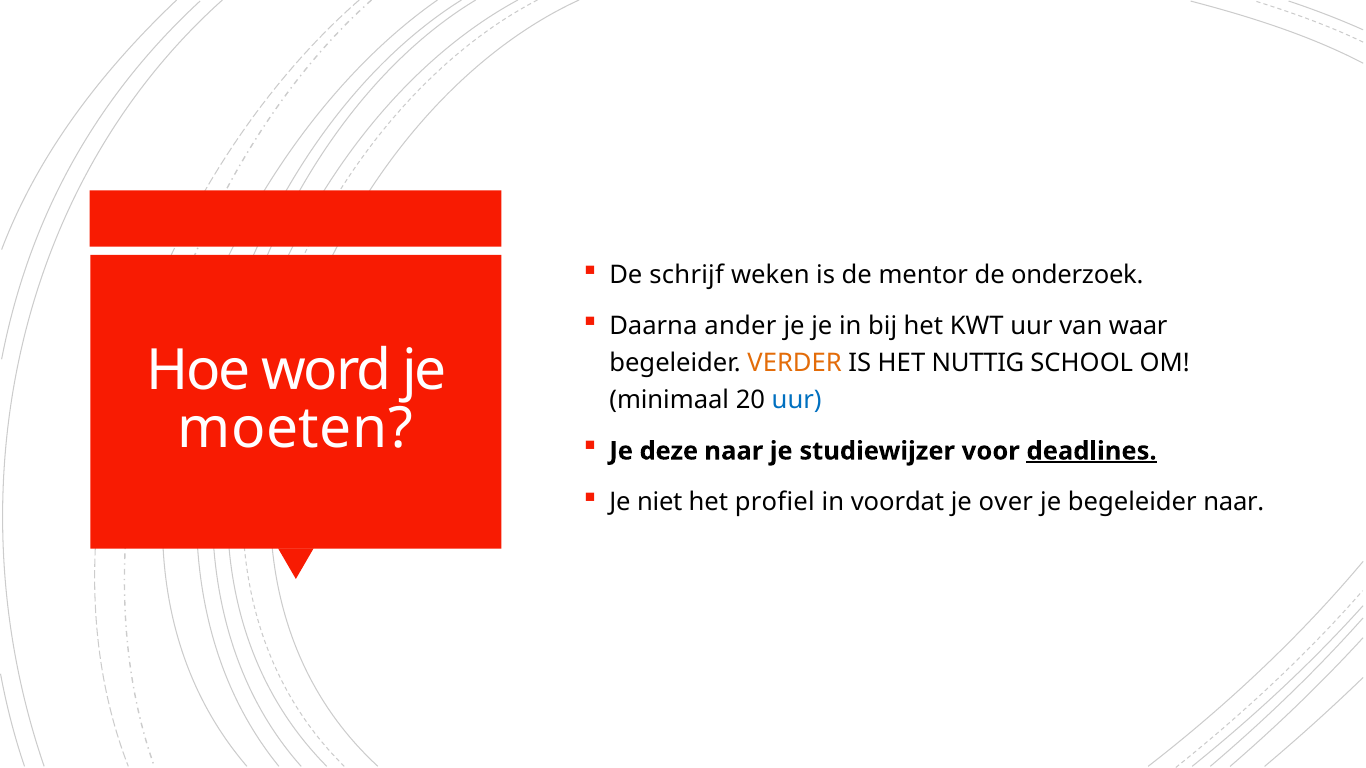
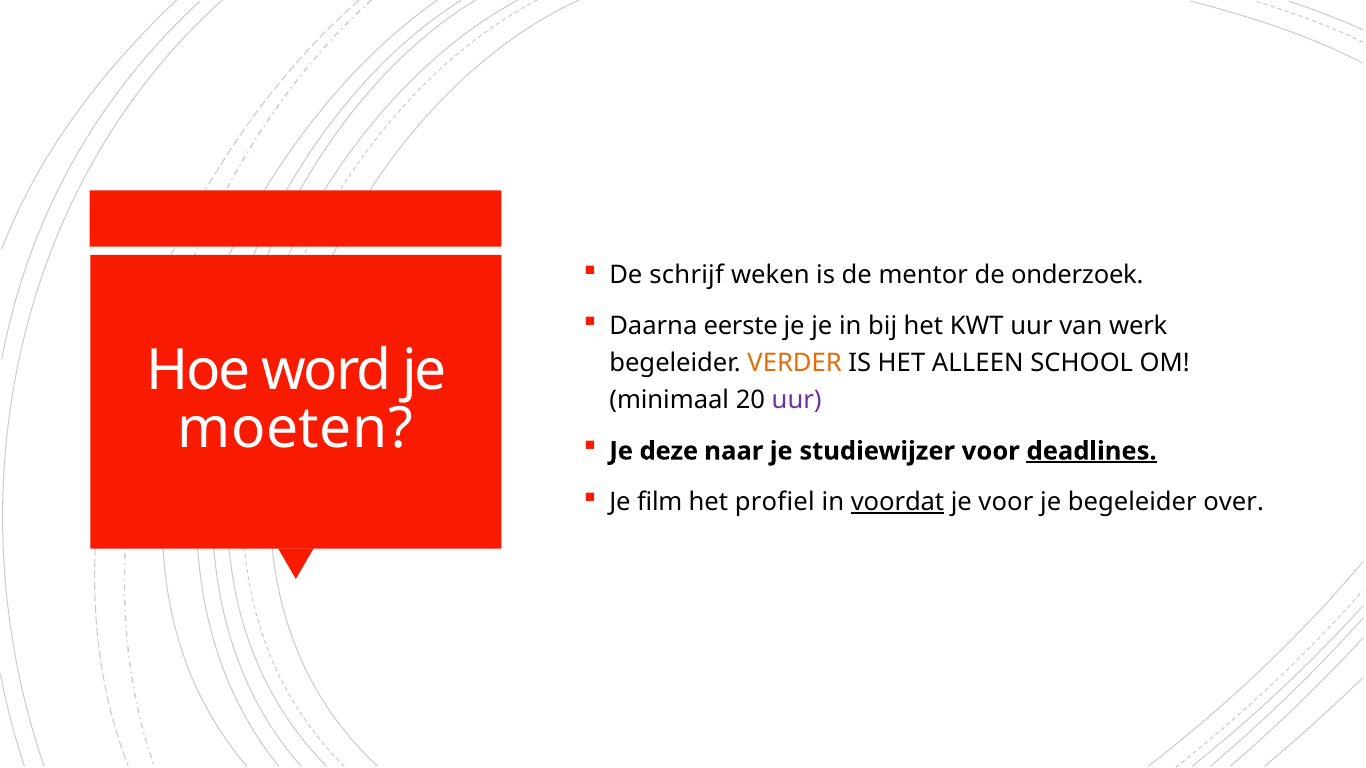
ander: ander -> eerste
waar: waar -> werk
NUTTIG: NUTTIG -> ALLEEN
uur at (797, 400) colour: blue -> purple
niet: niet -> film
voordat underline: none -> present
je over: over -> voor
begeleider naar: naar -> over
